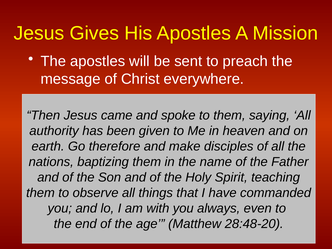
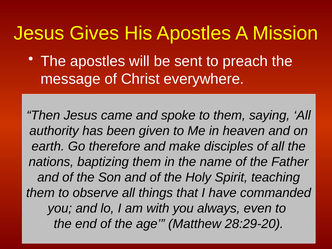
28:48-20: 28:48-20 -> 28:29-20
